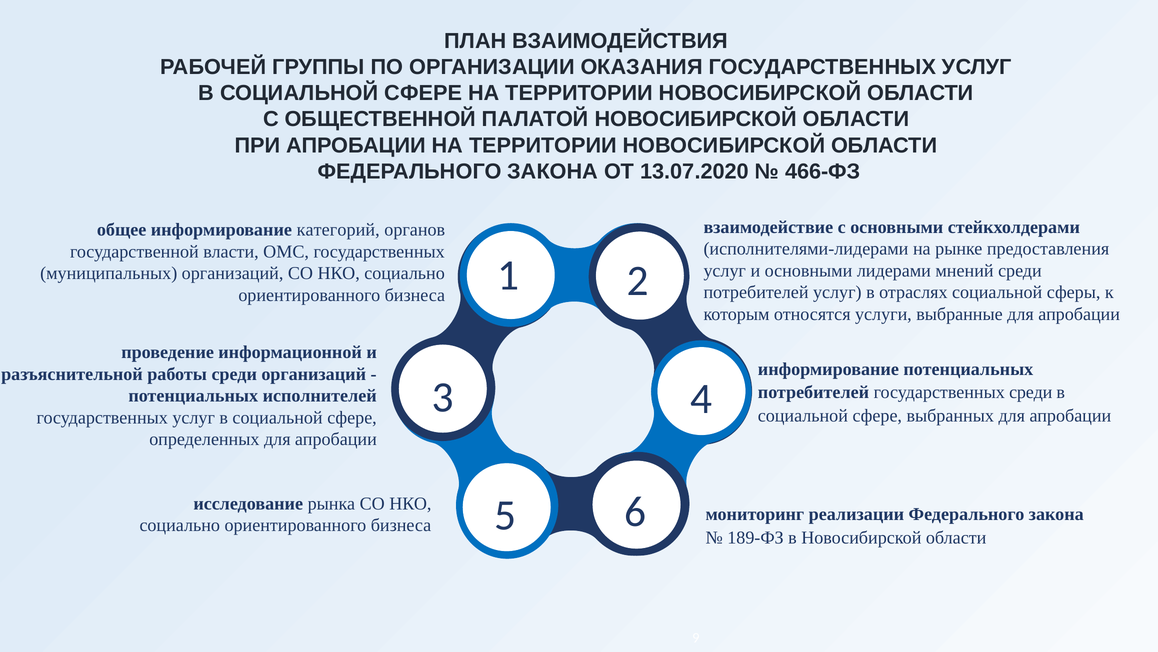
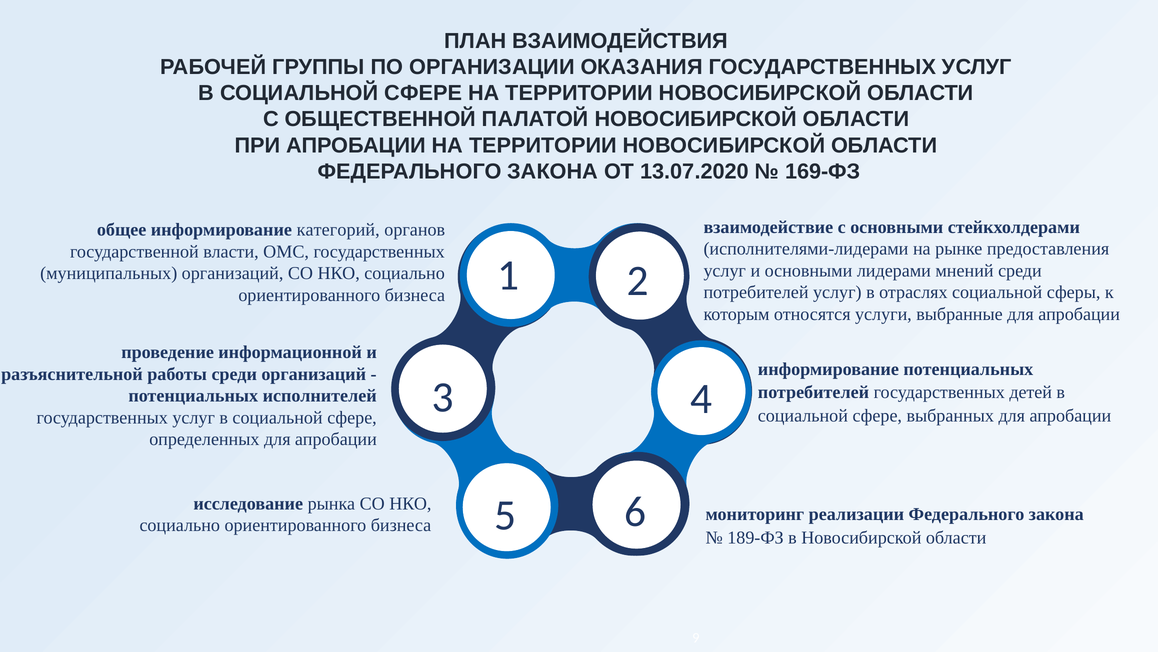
466-ФЗ: 466-ФЗ -> 169-ФЗ
государственных среди: среди -> детей
